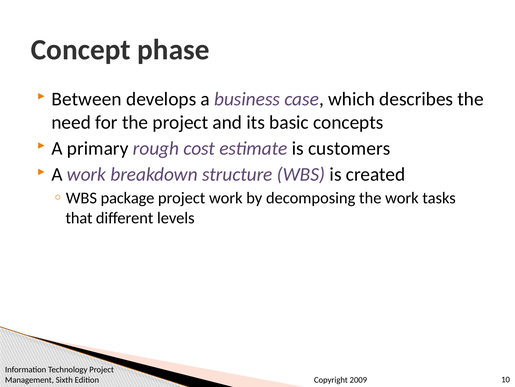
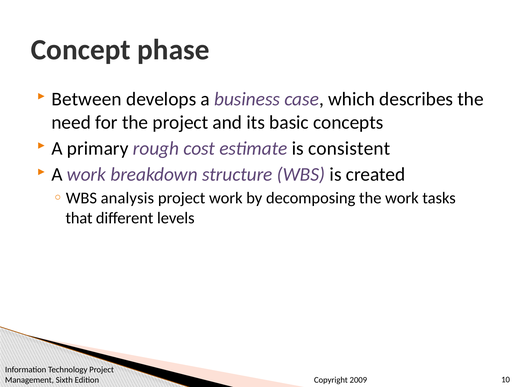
customers: customers -> consistent
package: package -> analysis
